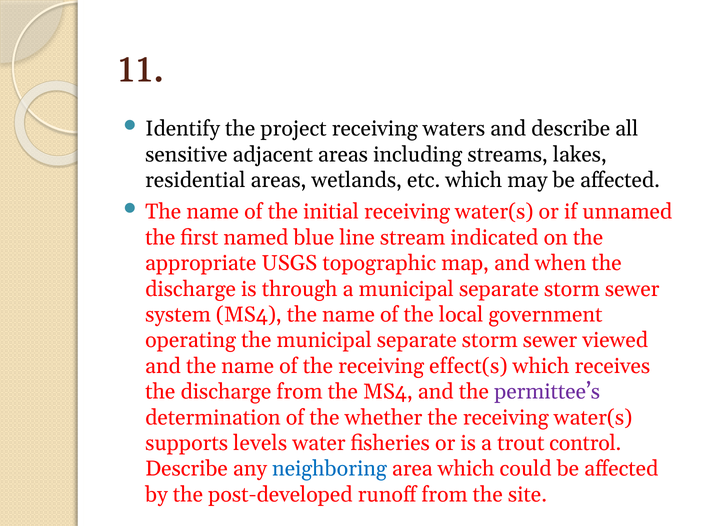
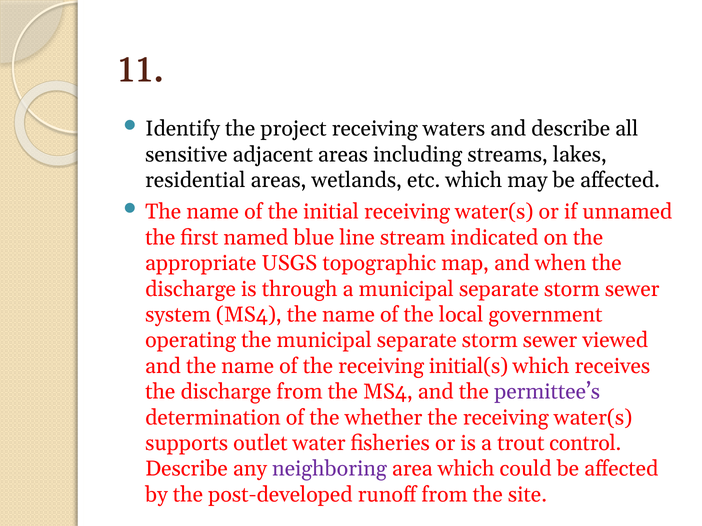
effect(s: effect(s -> initial(s
levels: levels -> outlet
neighboring colour: blue -> purple
